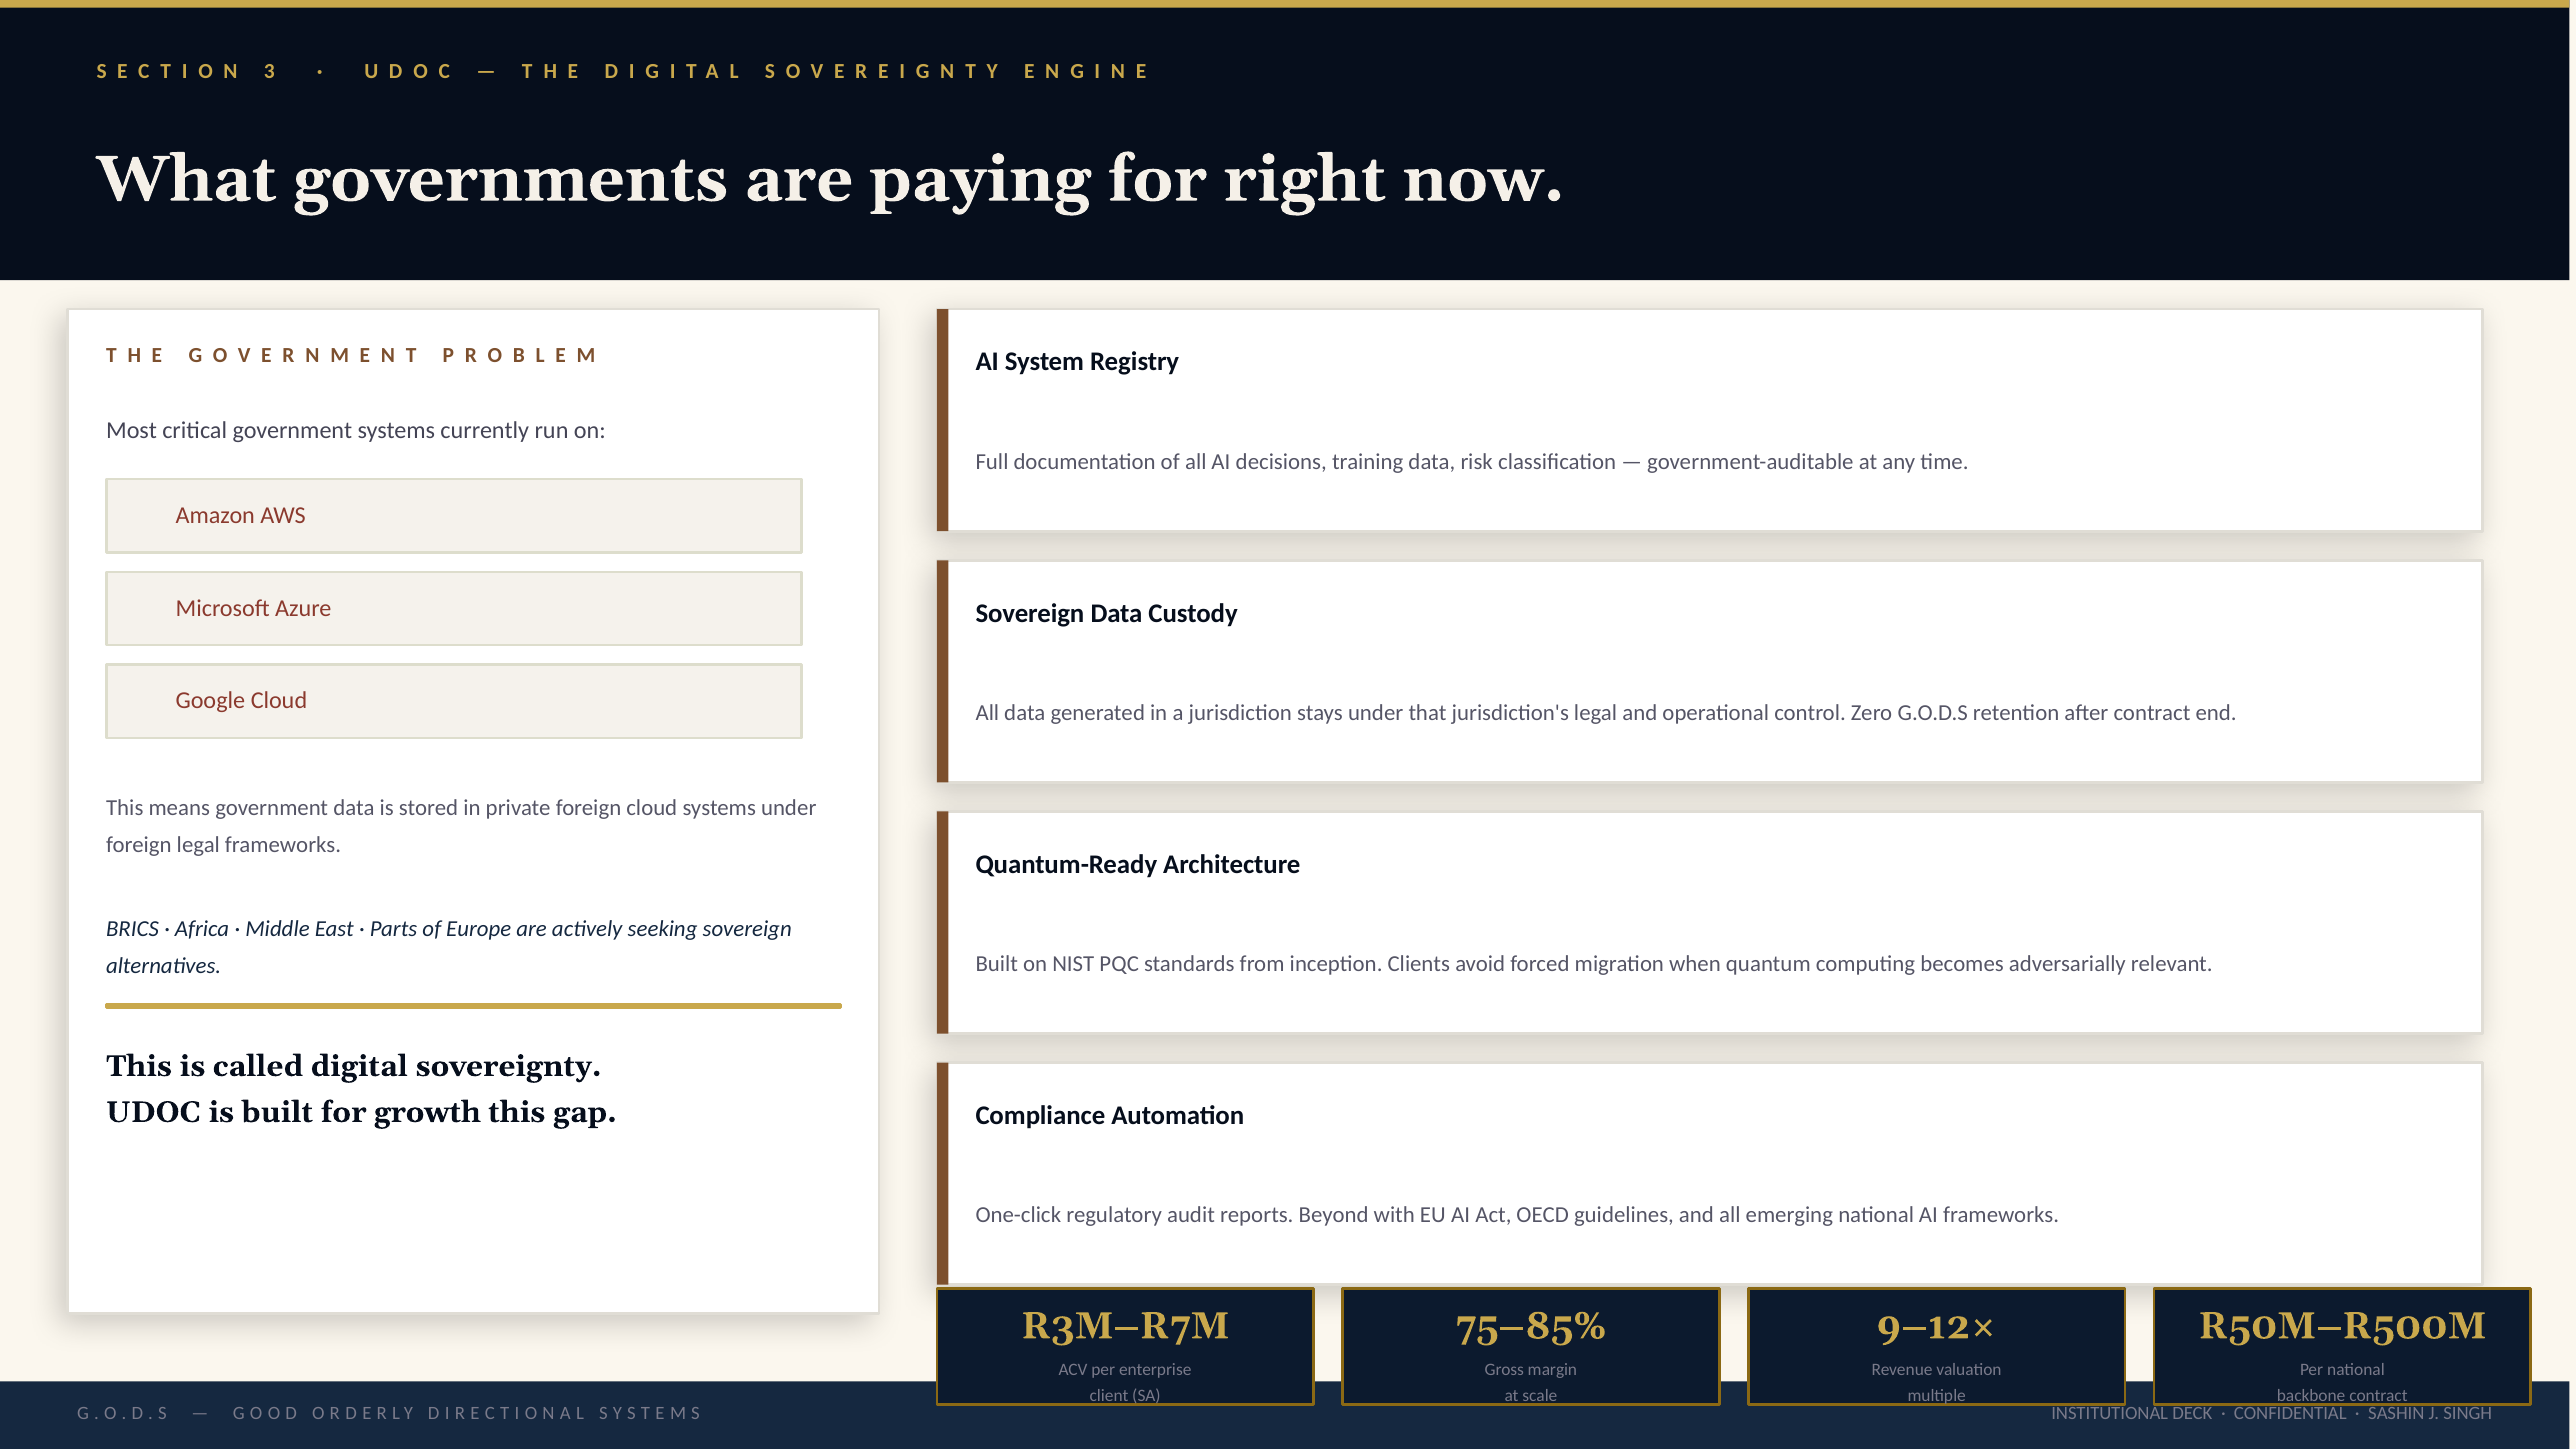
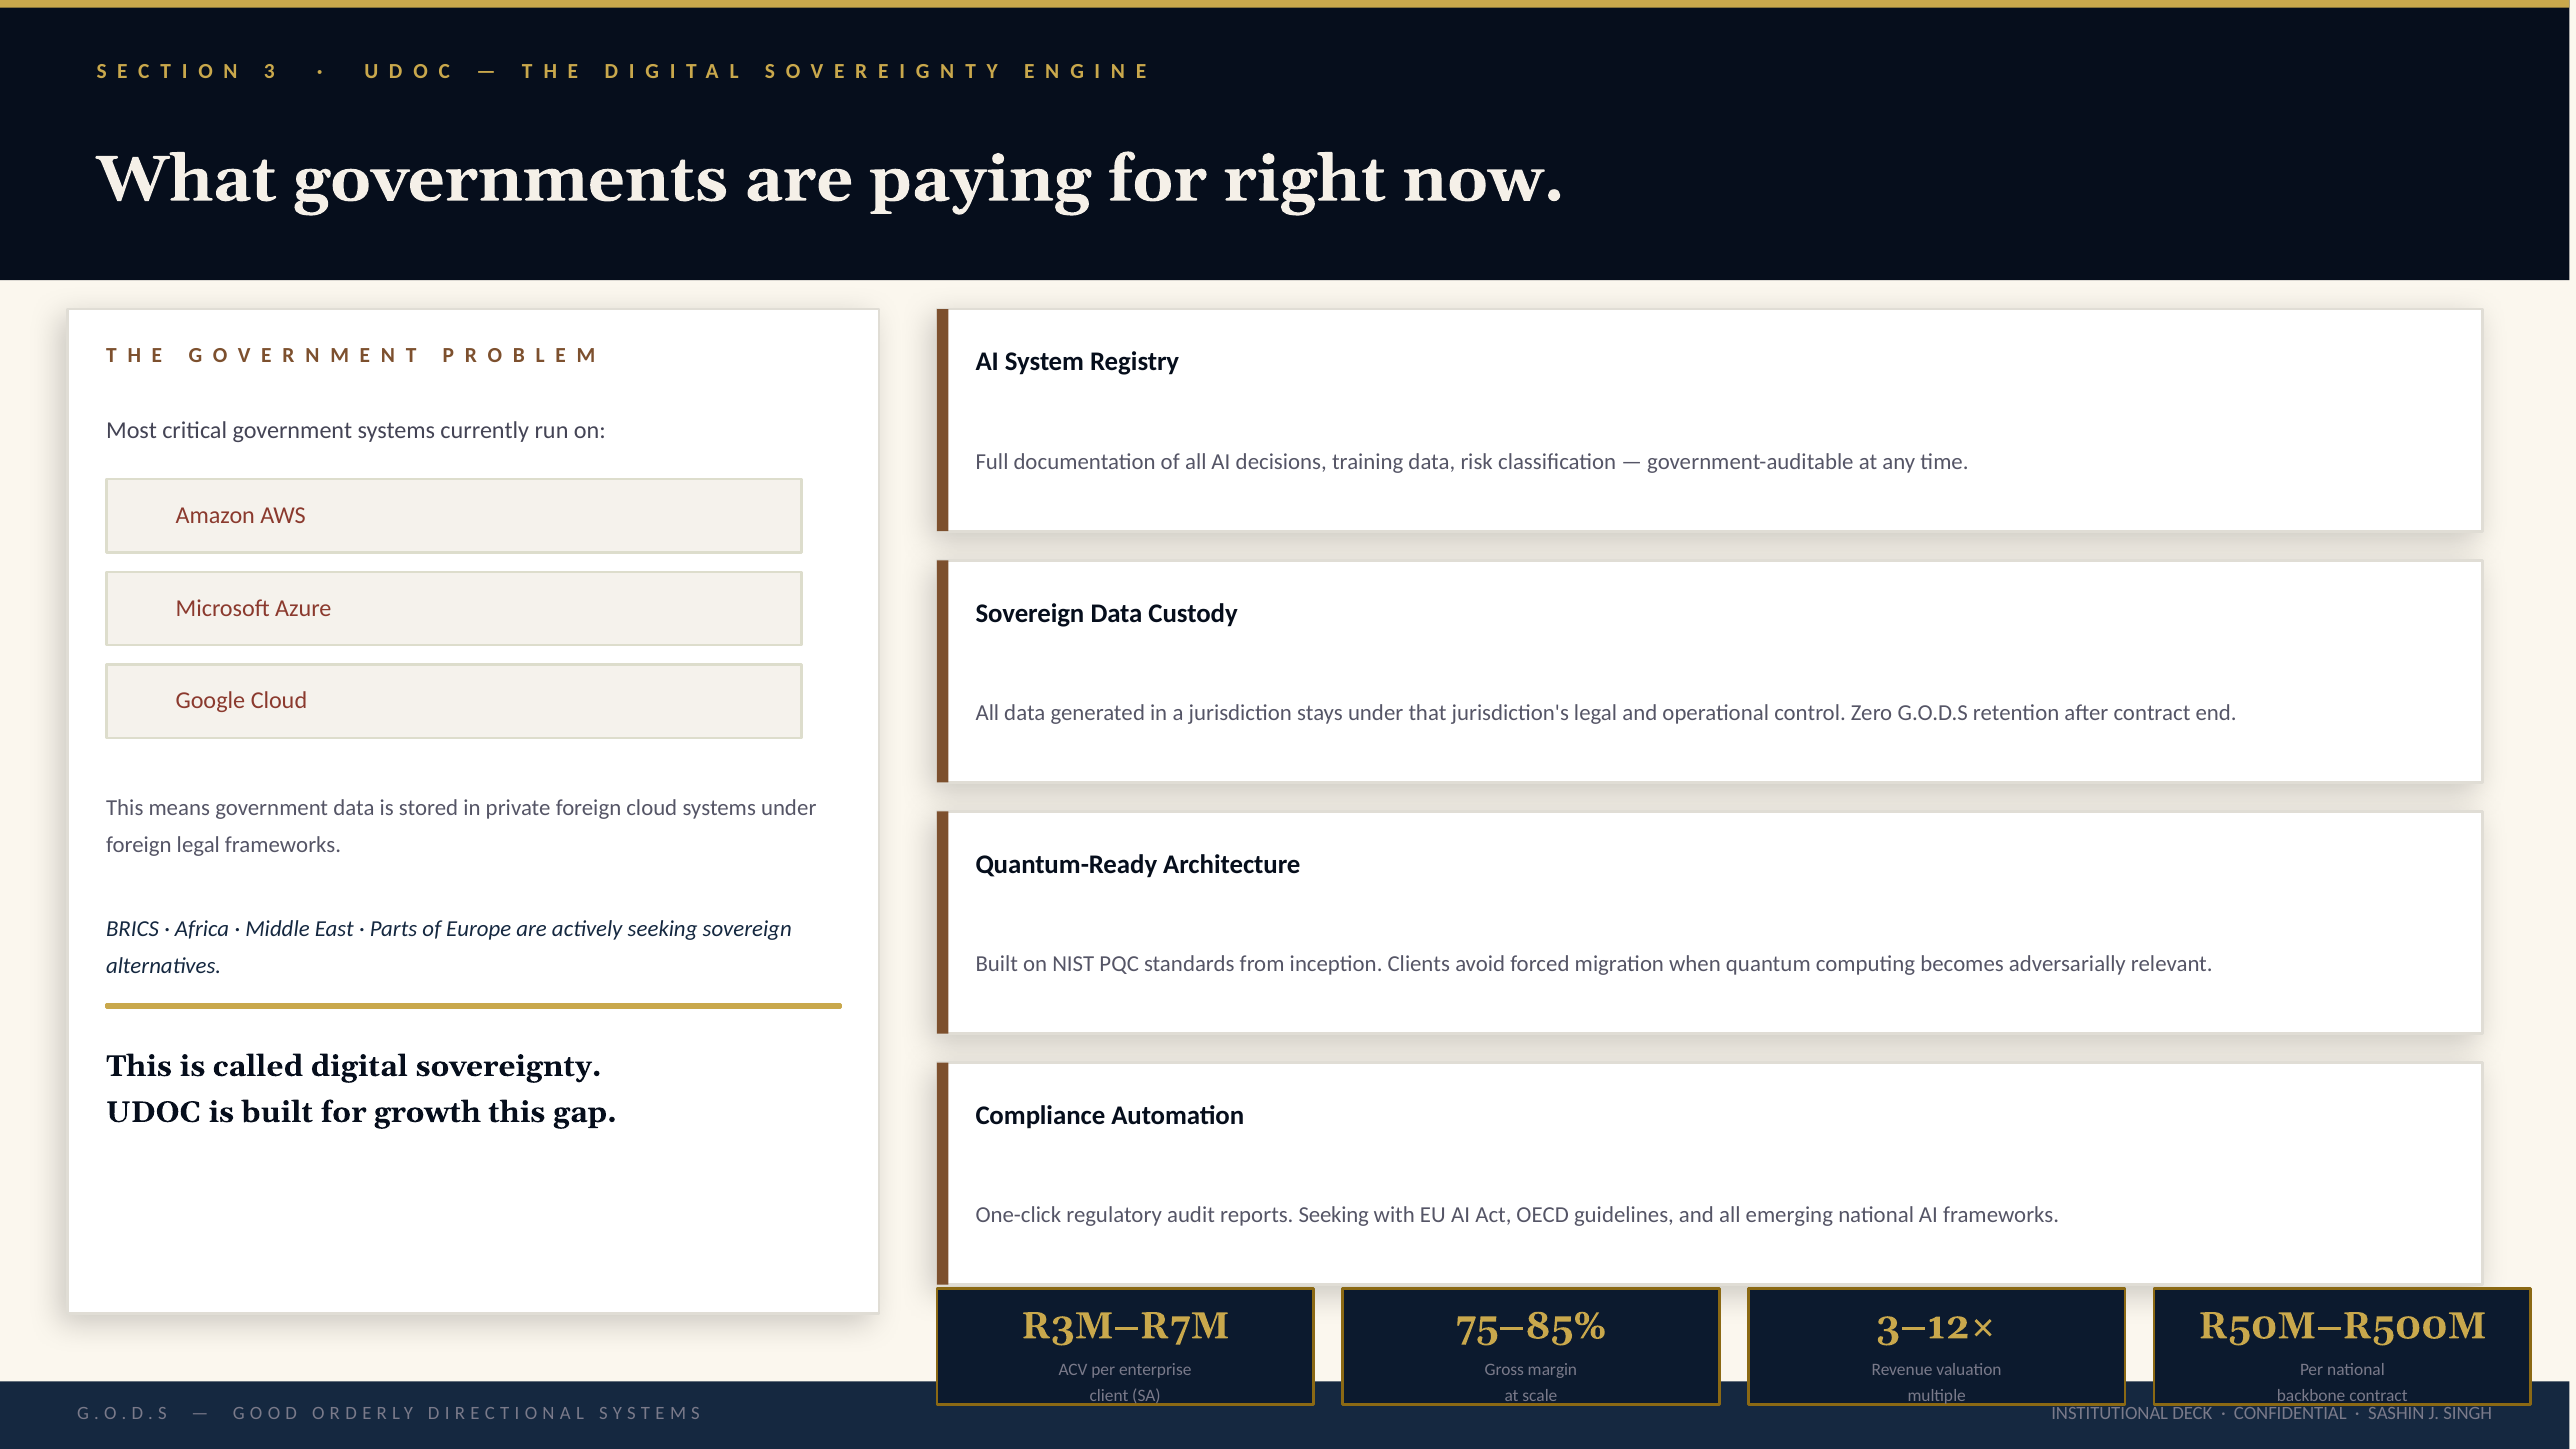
reports Beyond: Beyond -> Seeking
9–12×: 9–12× -> 3–12×
